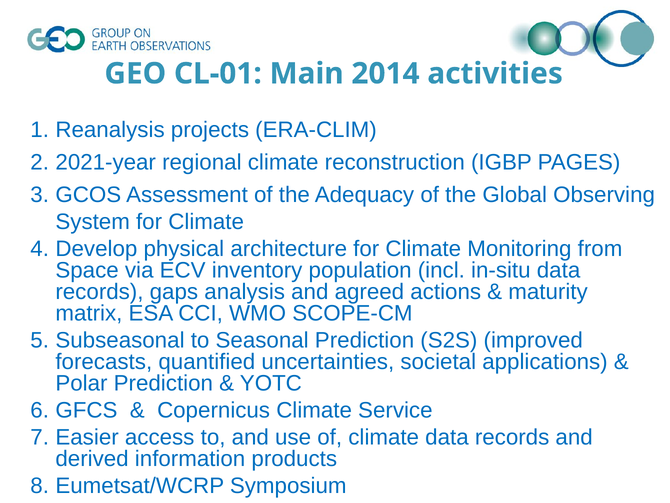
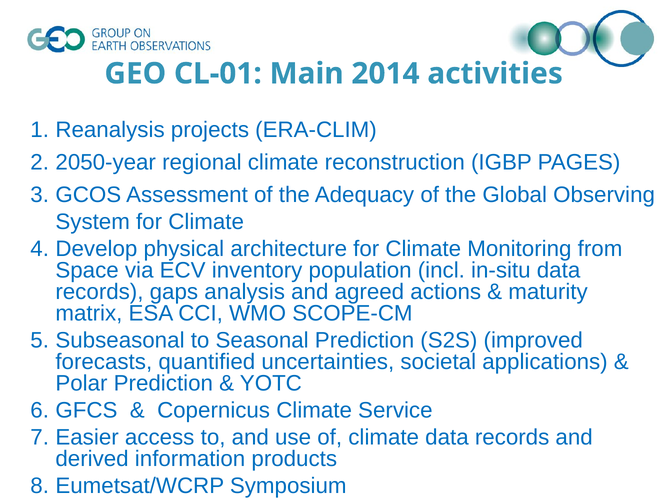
2021-year: 2021-year -> 2050-year
